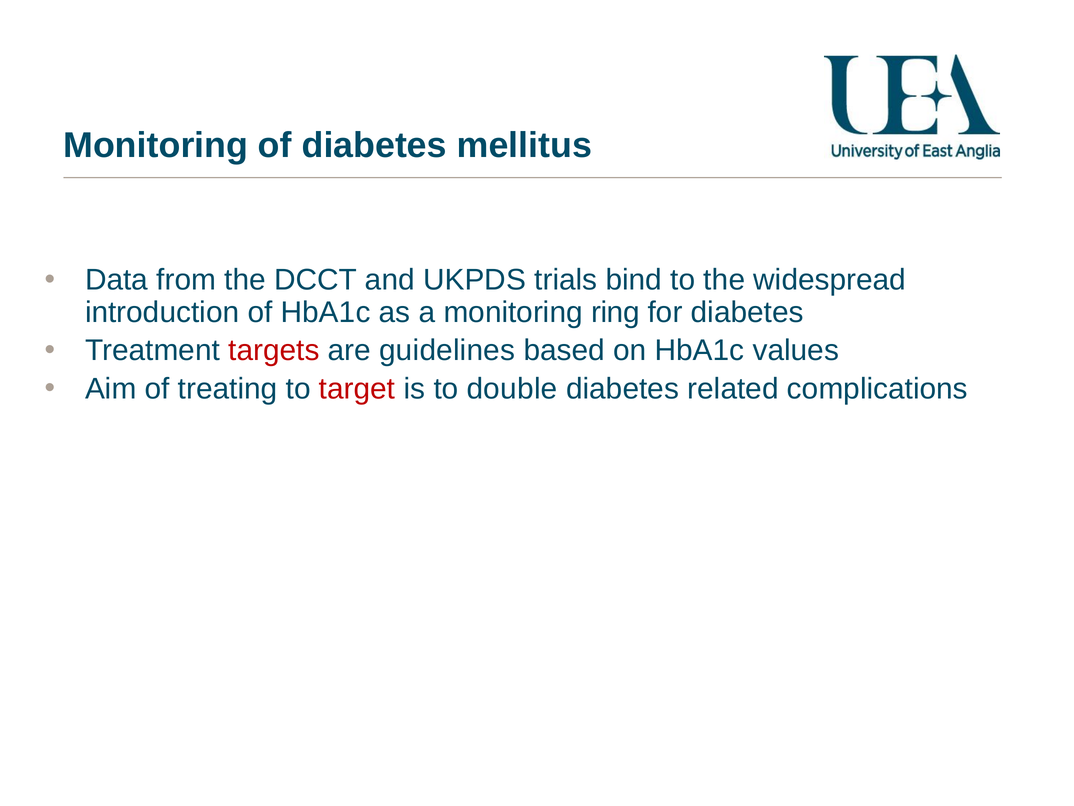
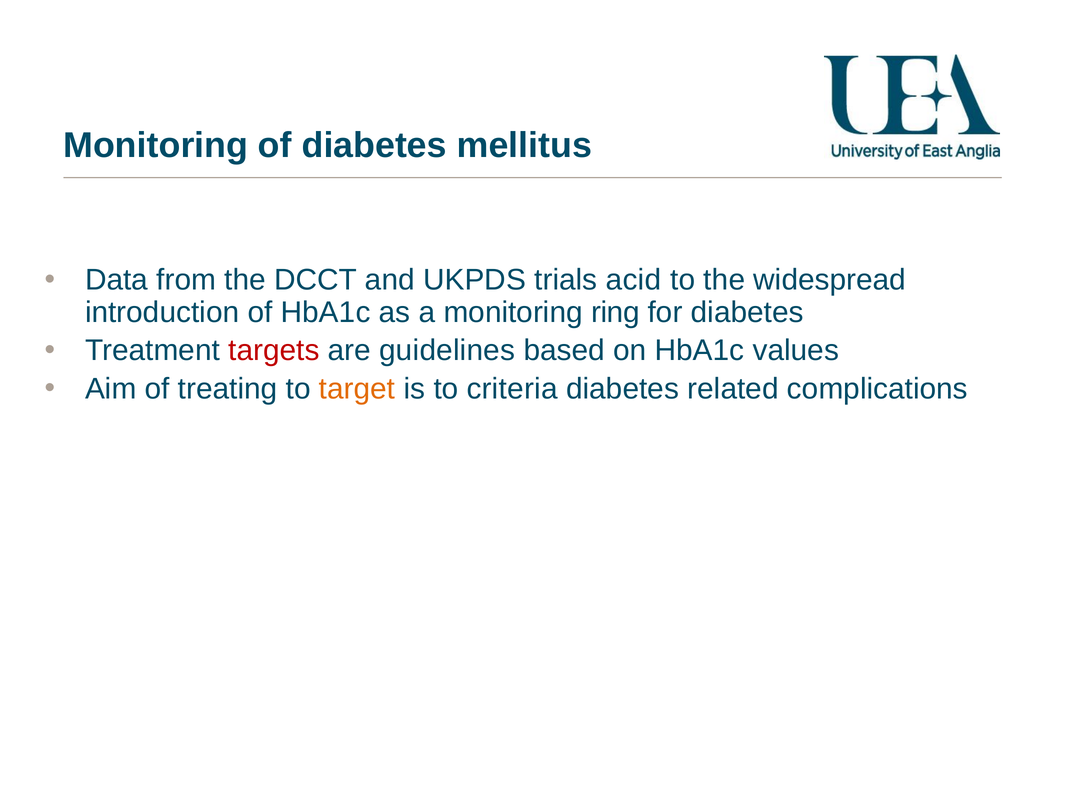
bind: bind -> acid
target colour: red -> orange
double: double -> criteria
